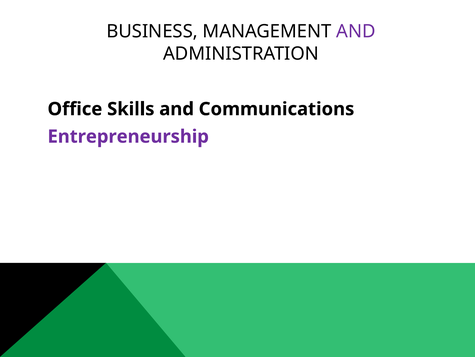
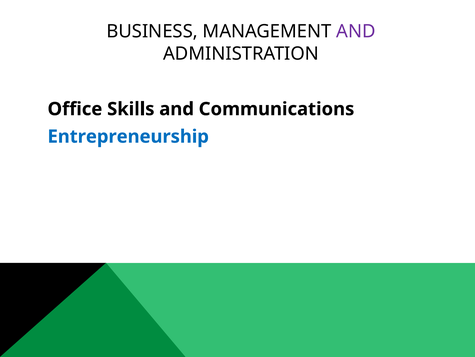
Entrepreneurship colour: purple -> blue
